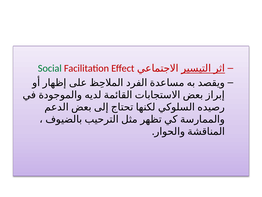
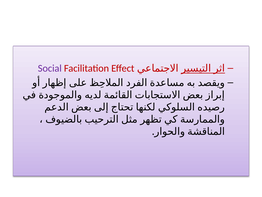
Social colour: green -> purple
